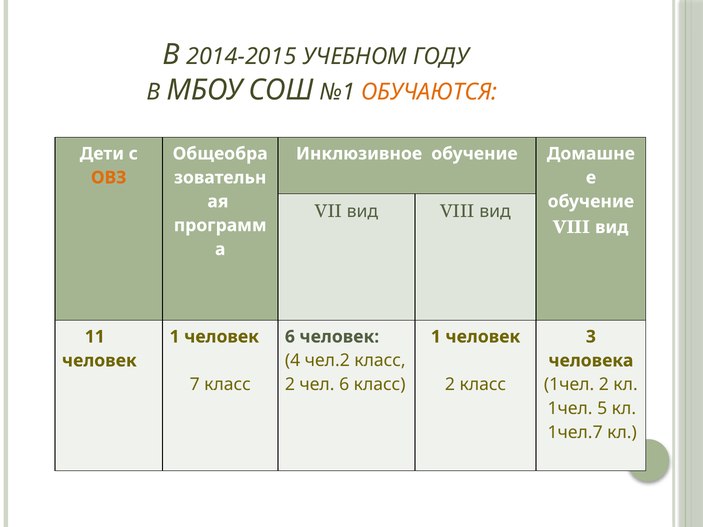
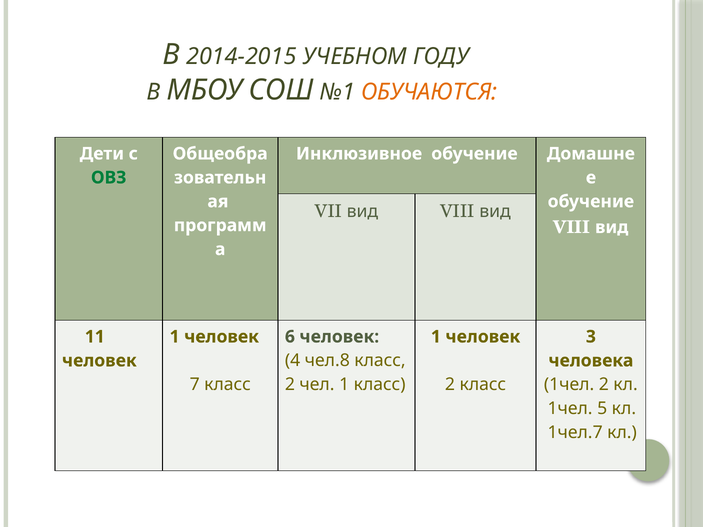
ОВЗ colour: orange -> green
чел.2: чел.2 -> чел.8
чел 6: 6 -> 1
